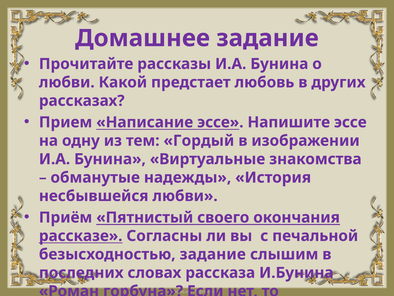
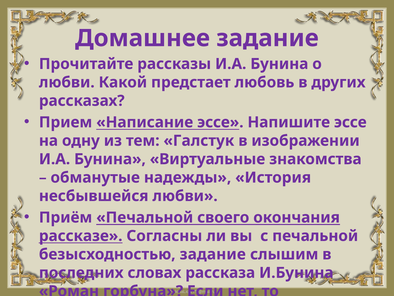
Гордый: Гордый -> Галстук
Приём Пятнистый: Пятнистый -> Печальной
